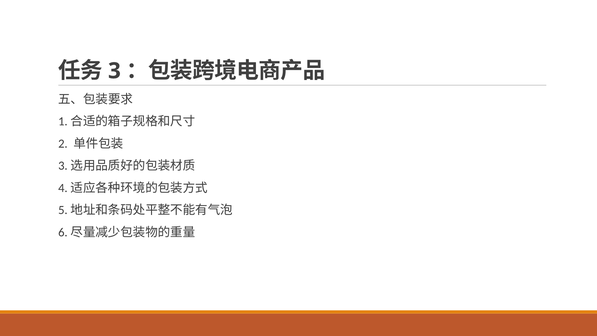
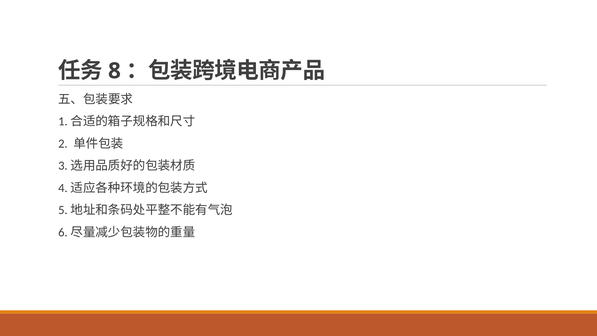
3: 3 -> 8
